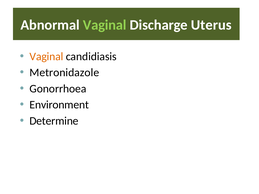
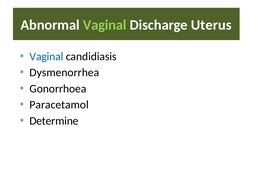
Vaginal at (46, 56) colour: orange -> blue
Metronidazole: Metronidazole -> Dysmenorrhea
Environment: Environment -> Paracetamol
